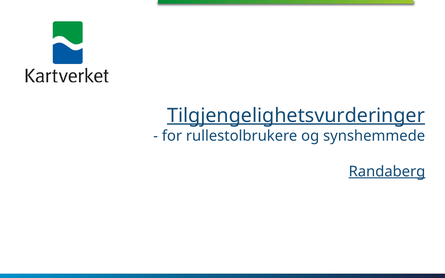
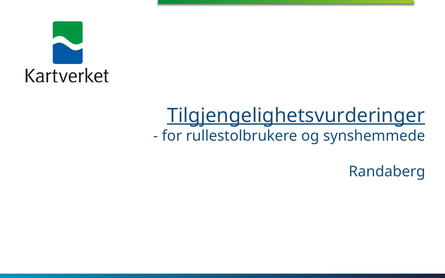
Randaberg underline: present -> none
